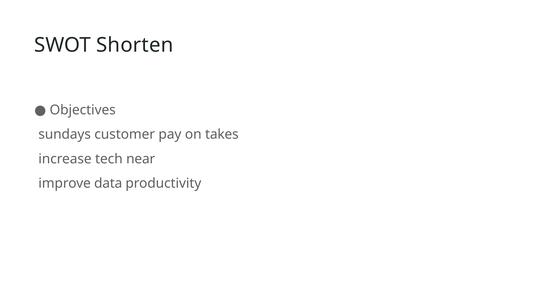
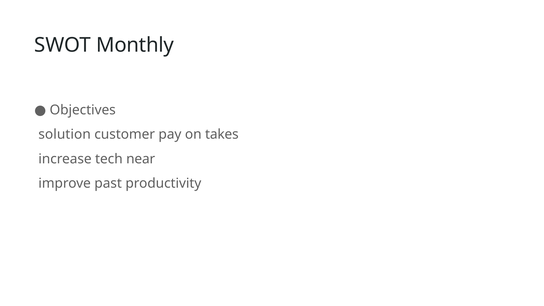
Shorten: Shorten -> Monthly
sundays: sundays -> solution
data: data -> past
